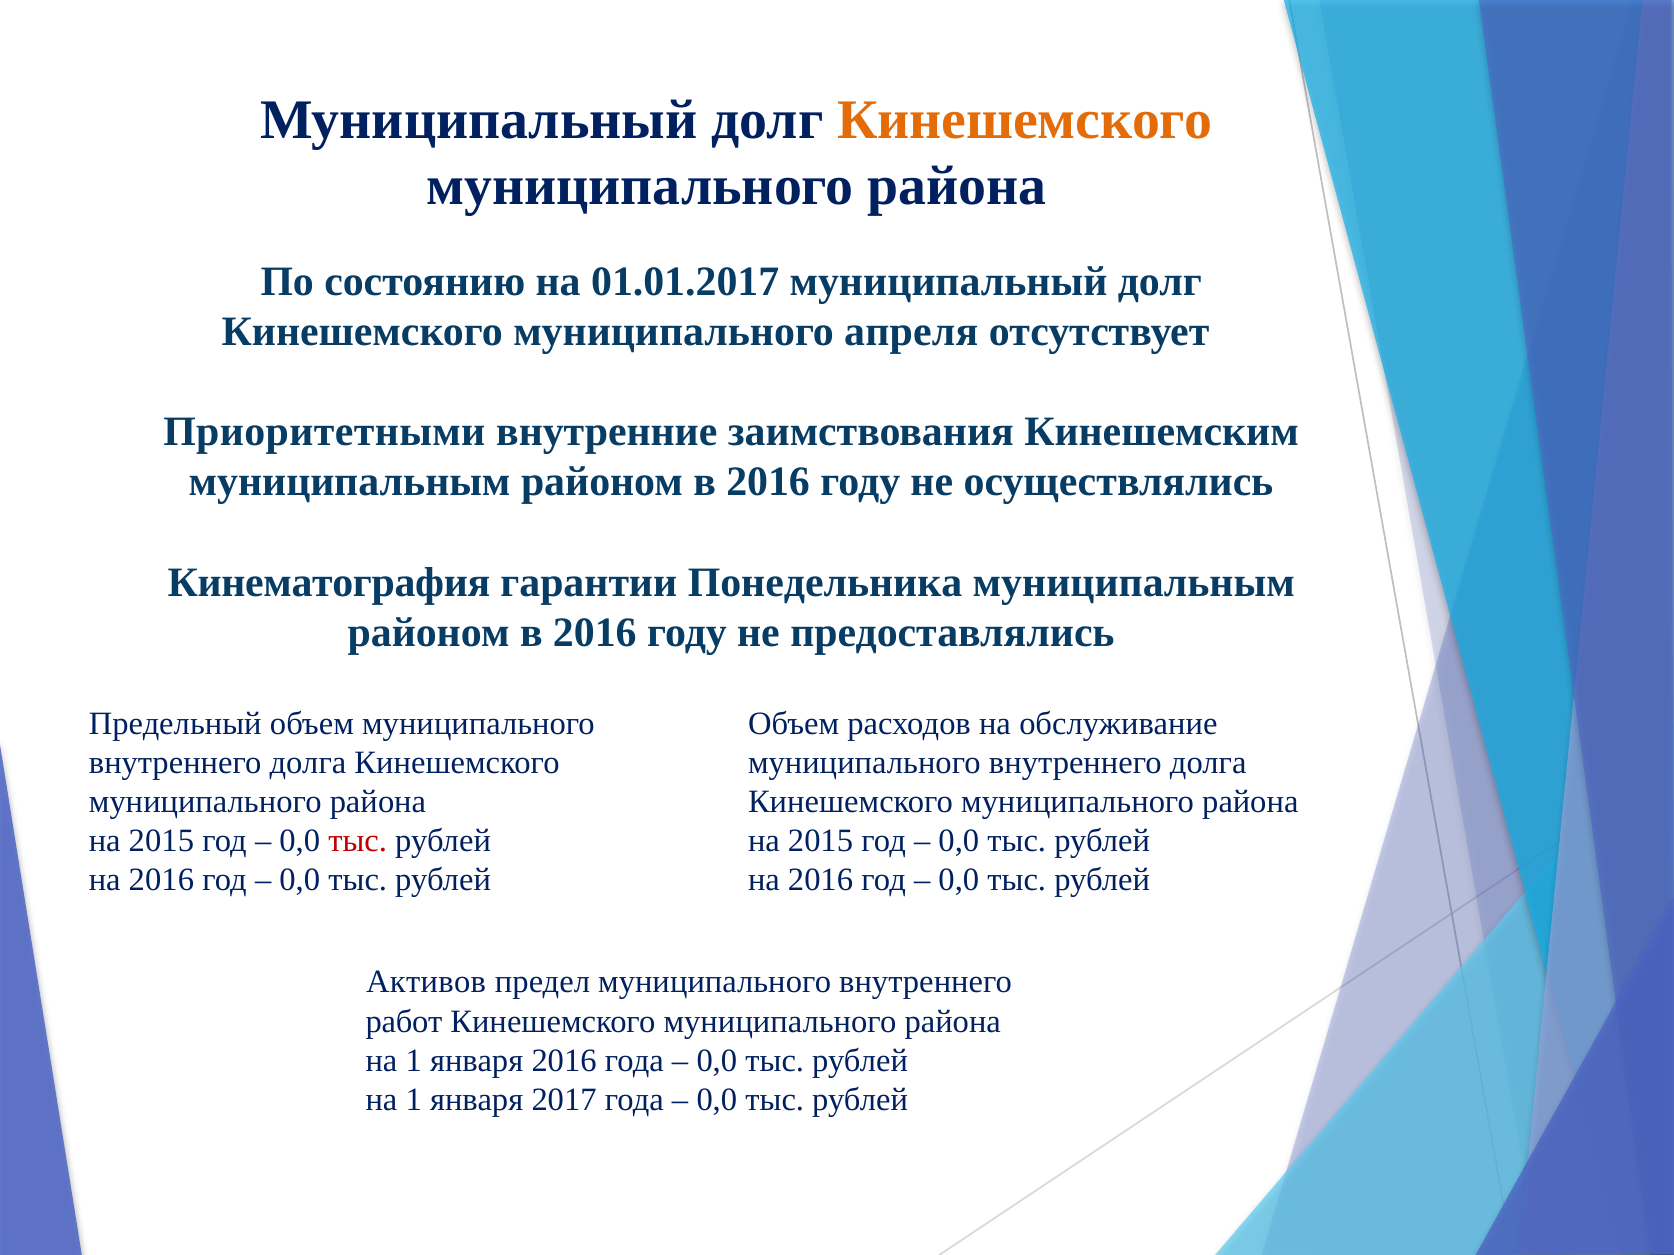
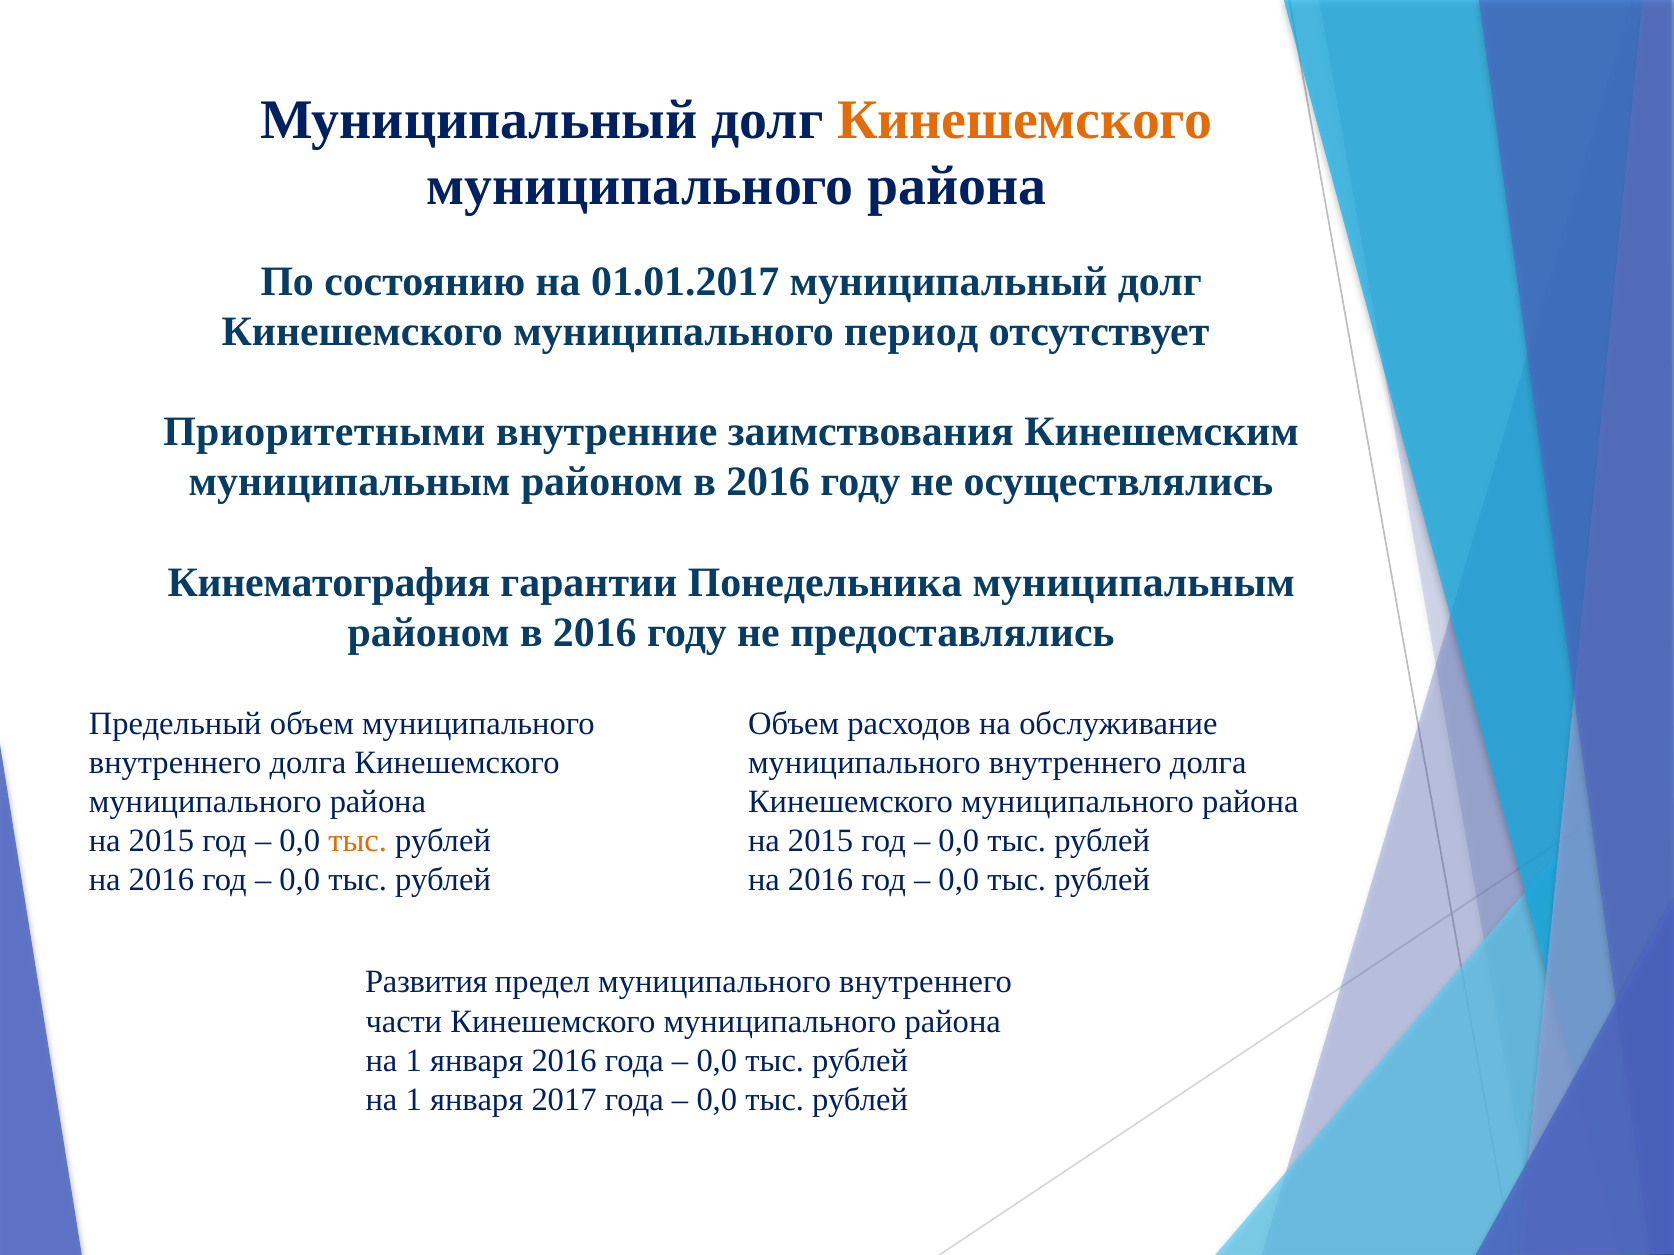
апреля: апреля -> период
тыс at (358, 841) colour: red -> orange
Активов: Активов -> Развития
работ: работ -> части
